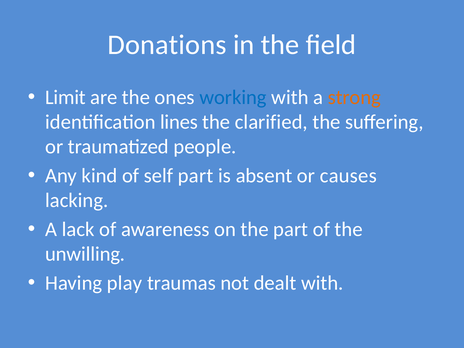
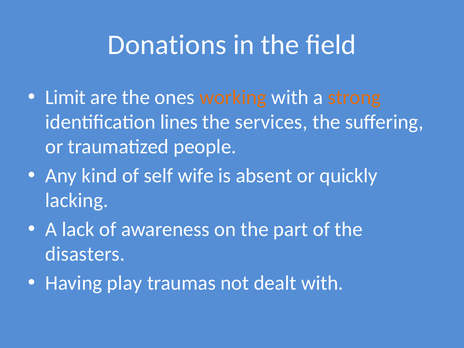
working colour: blue -> orange
clarified: clarified -> services
self part: part -> wife
causes: causes -> quickly
unwilling: unwilling -> disasters
